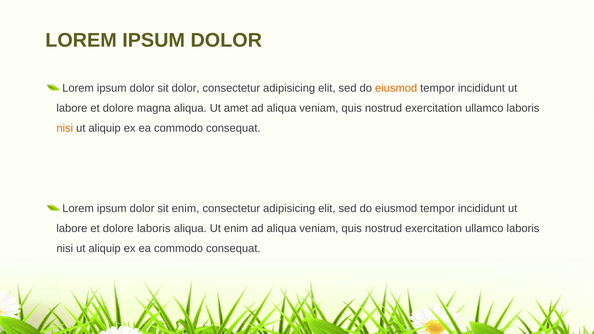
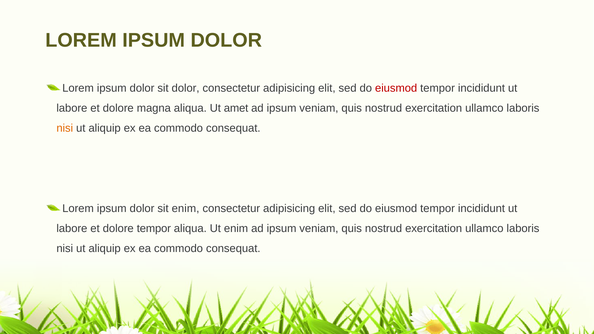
eiusmod at (396, 88) colour: orange -> red
aliqua at (282, 108): aliqua -> ipsum
dolore laboris: laboris -> tempor
enim ad aliqua: aliqua -> ipsum
